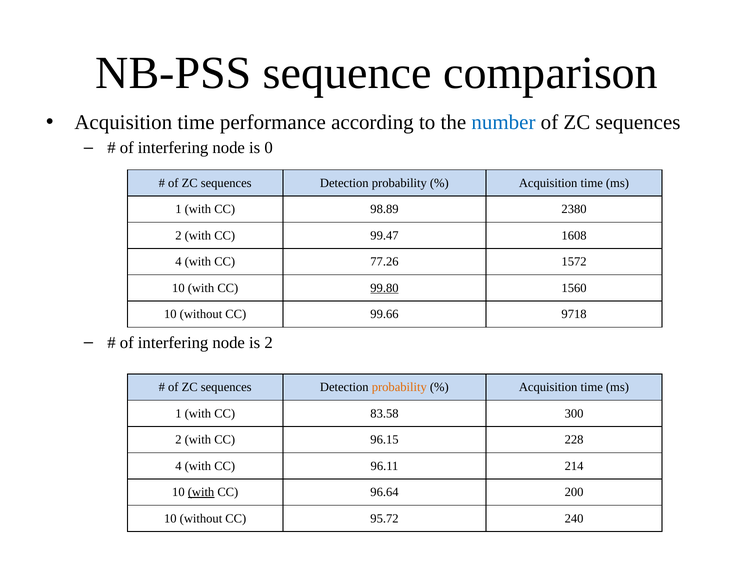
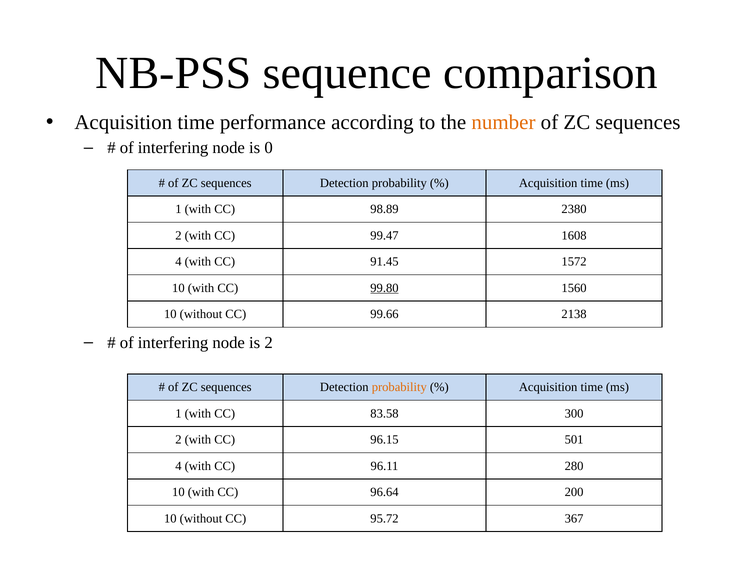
number colour: blue -> orange
77.26: 77.26 -> 91.45
9718: 9718 -> 2138
228: 228 -> 501
214: 214 -> 280
with at (201, 493) underline: present -> none
240: 240 -> 367
